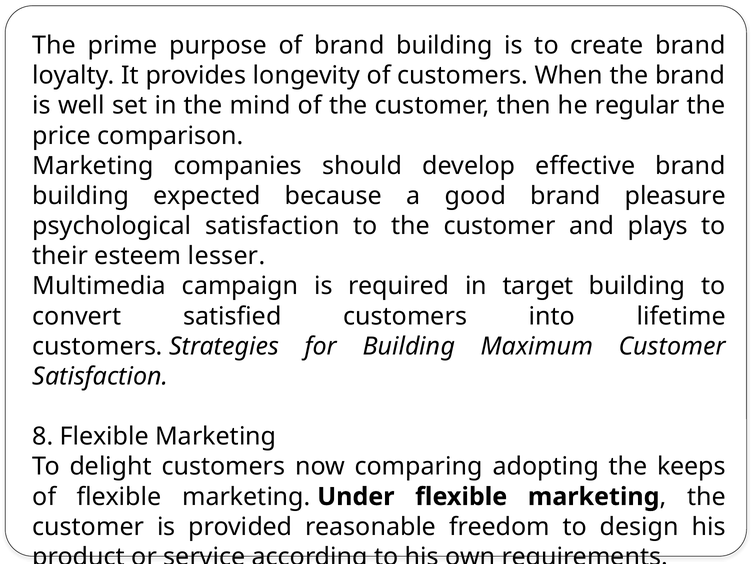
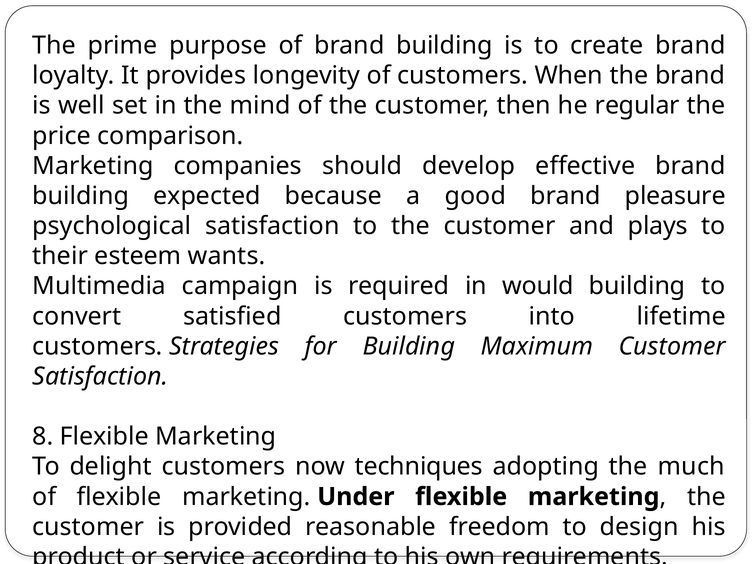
lesser: lesser -> wants
target: target -> would
comparing: comparing -> techniques
keeps: keeps -> much
